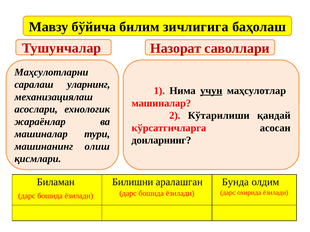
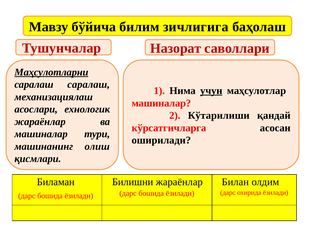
Маҳсулотларни underline: none -> present
саралаш уларнинг: уларнинг -> саралаш
донларнинг: донларнинг -> оширилади
Билишни аралашган: аралашган -> жараёнлар
Бунда: Бунда -> Билан
